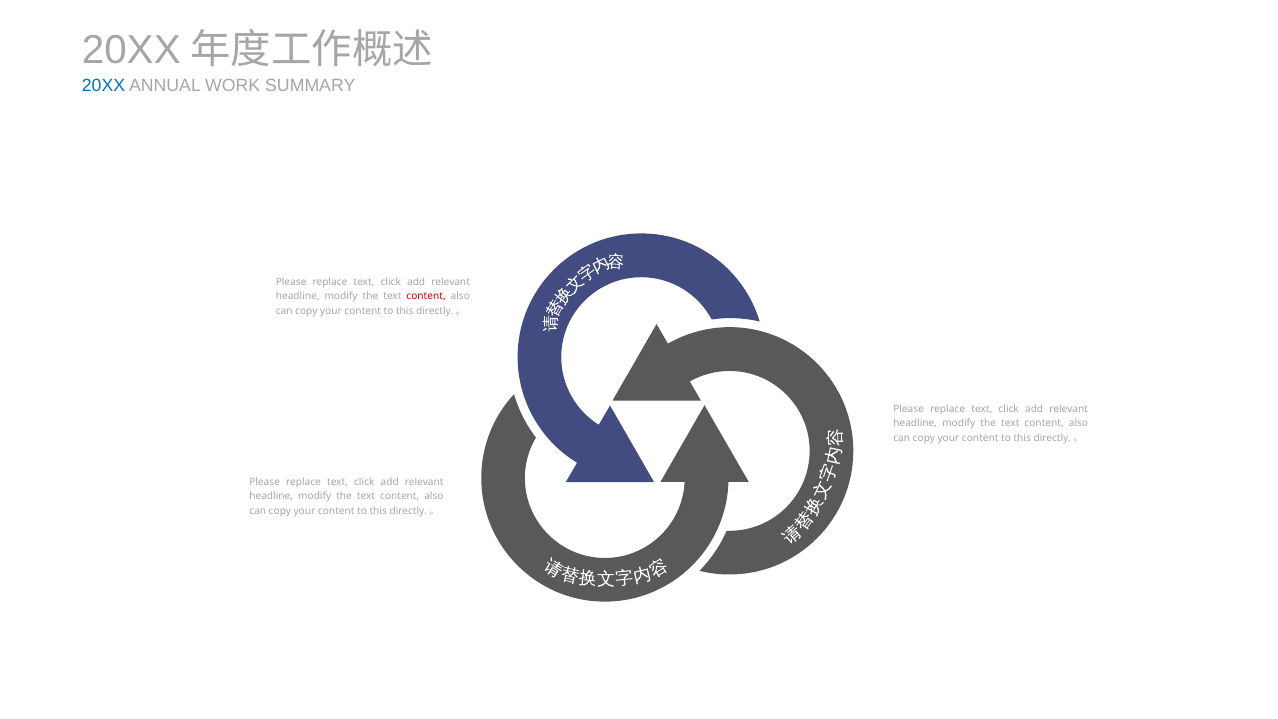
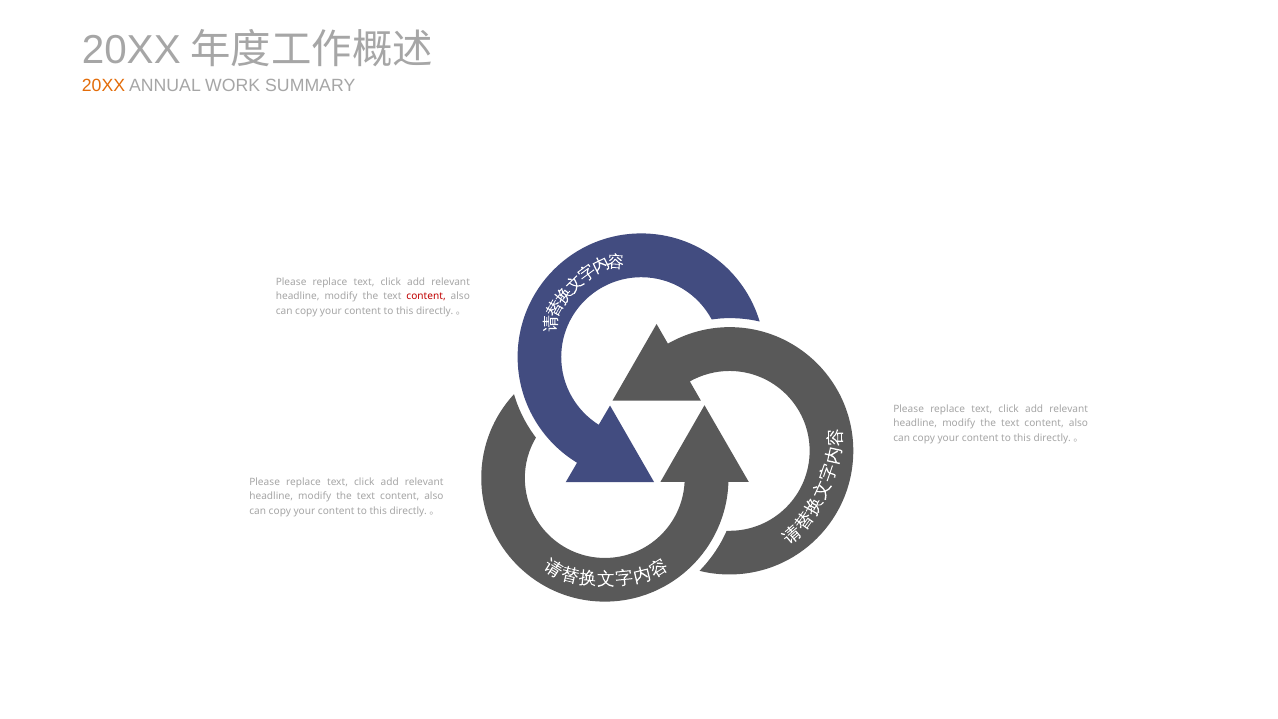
20XX at (104, 86) colour: blue -> orange
